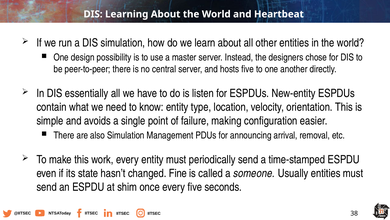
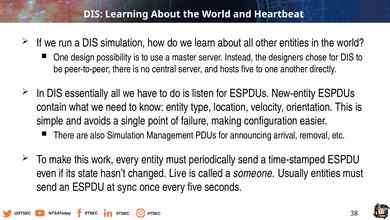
Fine: Fine -> Live
shim: shim -> sync
